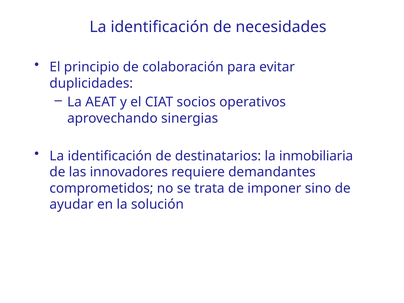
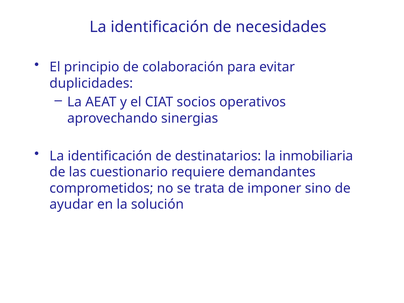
innovadores: innovadores -> cuestionario
